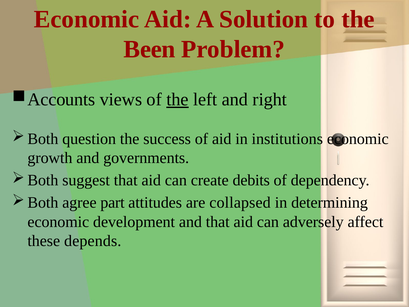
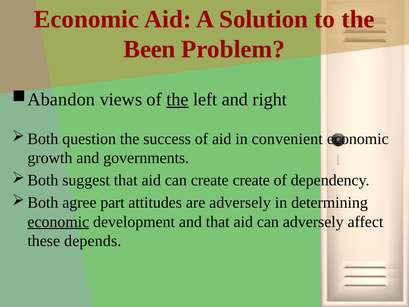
Accounts: Accounts -> Abandon
institutions: institutions -> convenient
create debits: debits -> create
are collapsed: collapsed -> adversely
economic at (58, 222) underline: none -> present
